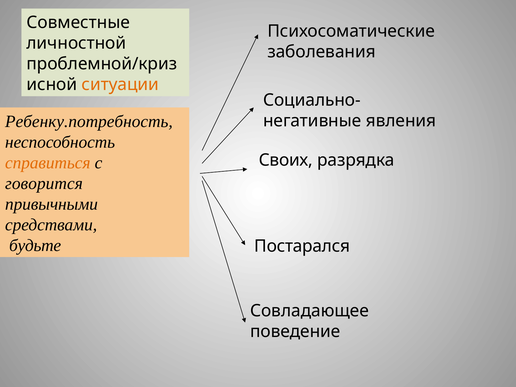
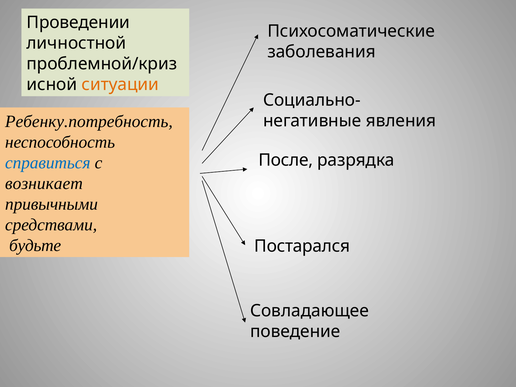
Совместные: Совместные -> Проведении
справиться colour: orange -> blue
Своих: Своих -> После
говорится: говорится -> возникает
